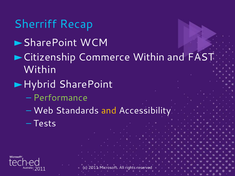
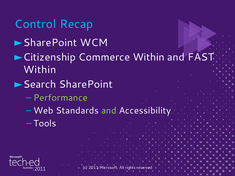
Sherriff: Sherriff -> Control
Hybrid: Hybrid -> Search
and at (109, 111) colour: yellow -> light green
Tests: Tests -> Tools
